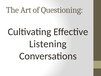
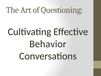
Listening: Listening -> Behavior
